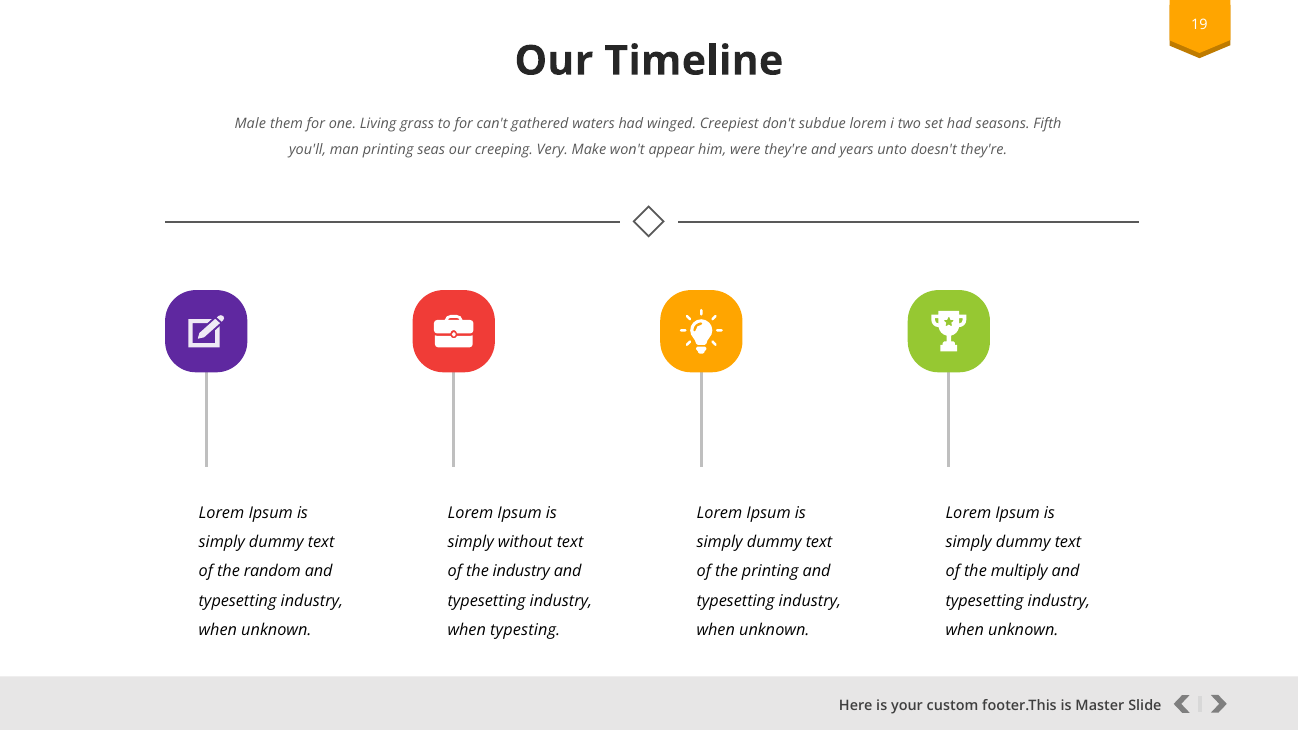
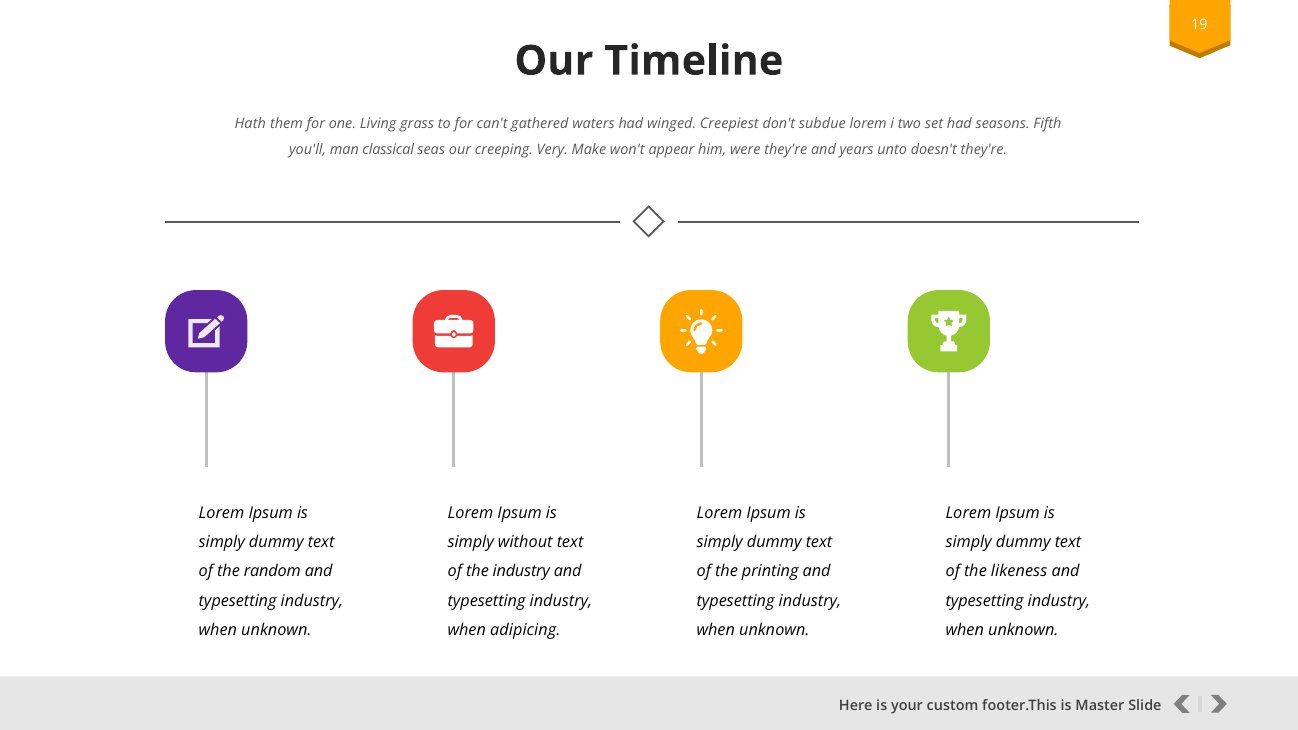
Male: Male -> Hath
man printing: printing -> classical
multiply: multiply -> likeness
typesting: typesting -> adipicing
